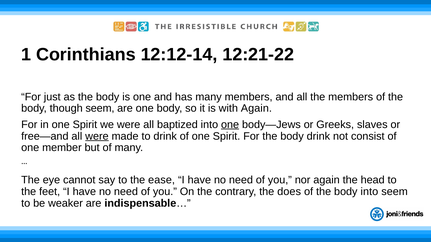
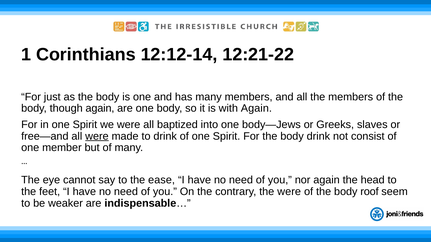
though seem: seem -> again
one at (230, 125) underline: present -> none
the does: does -> were
body into: into -> roof
